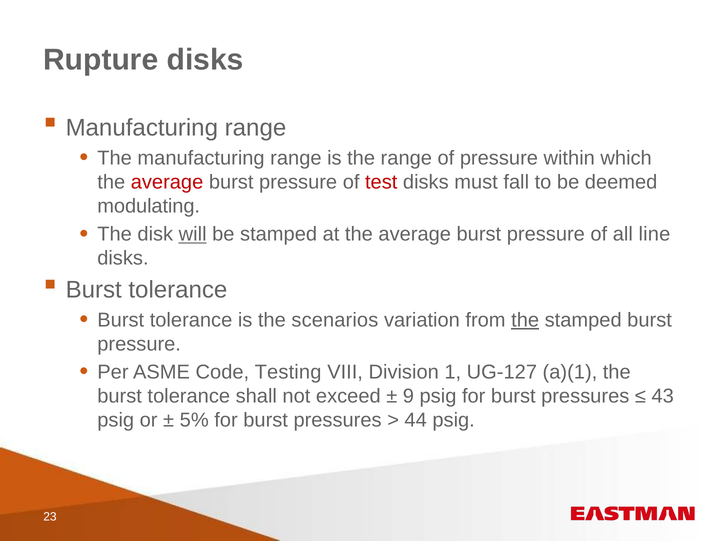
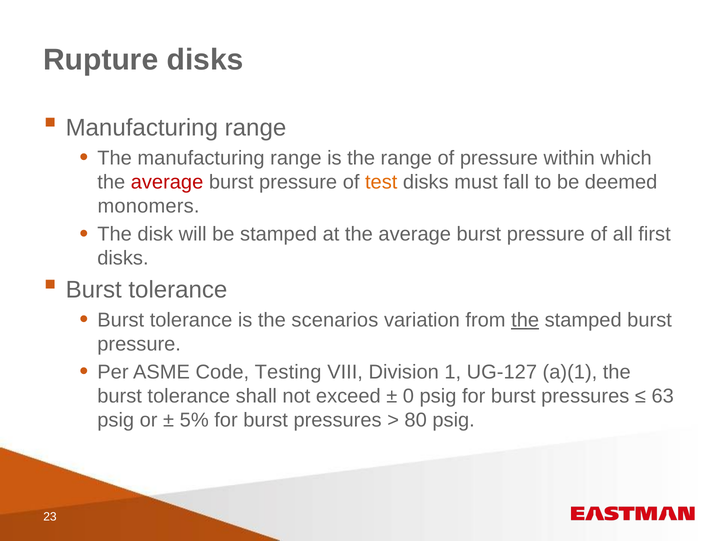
test colour: red -> orange
modulating: modulating -> monomers
will underline: present -> none
line: line -> first
9: 9 -> 0
43: 43 -> 63
44: 44 -> 80
